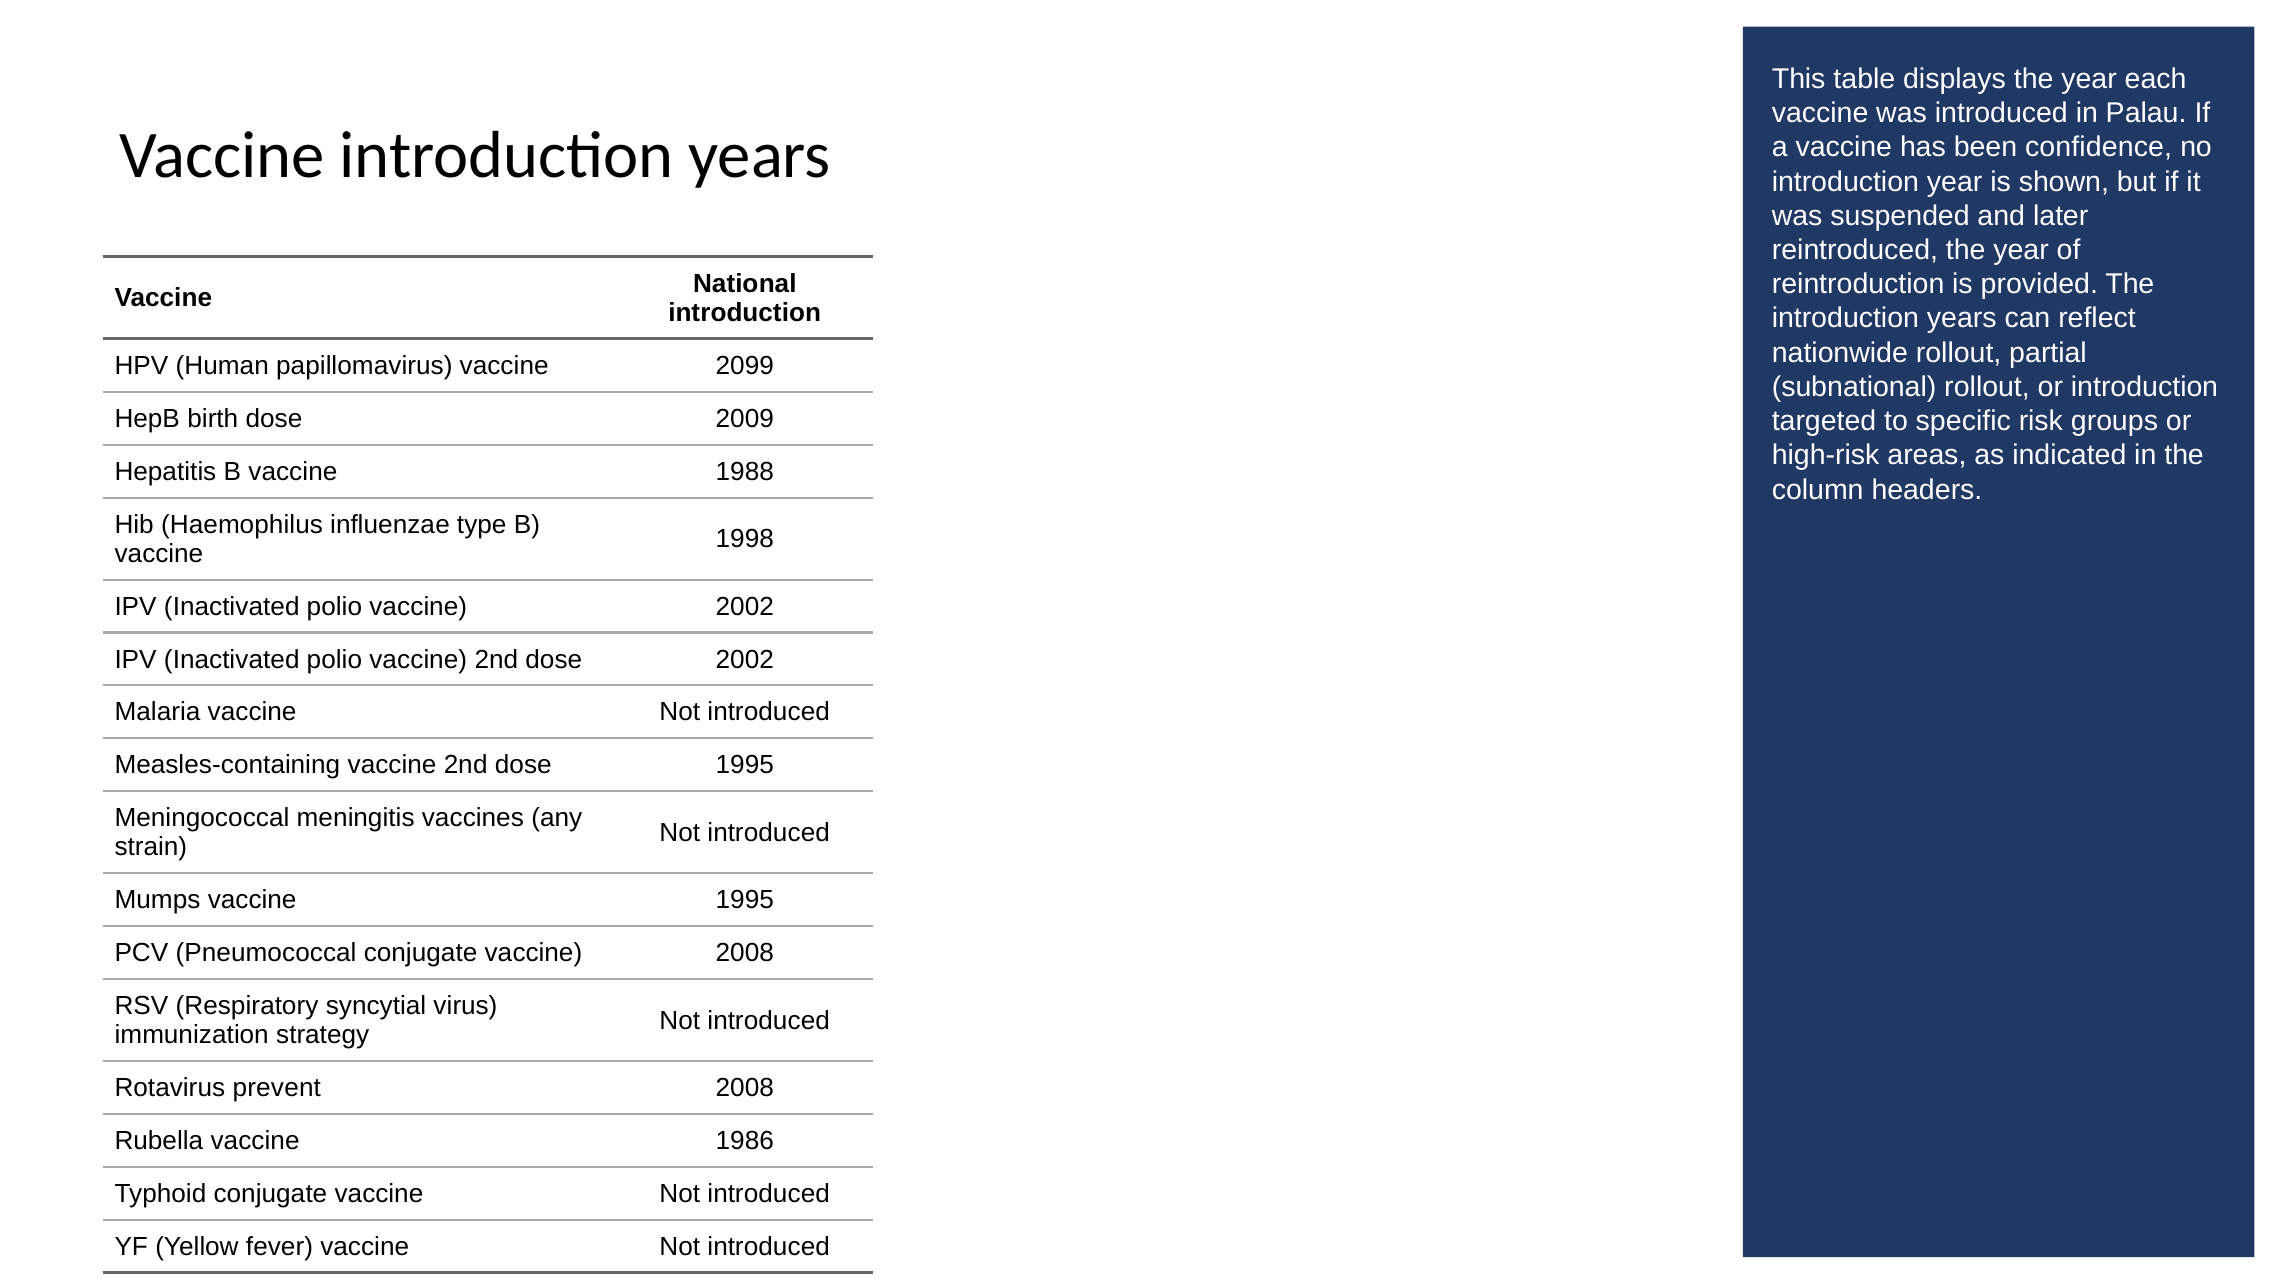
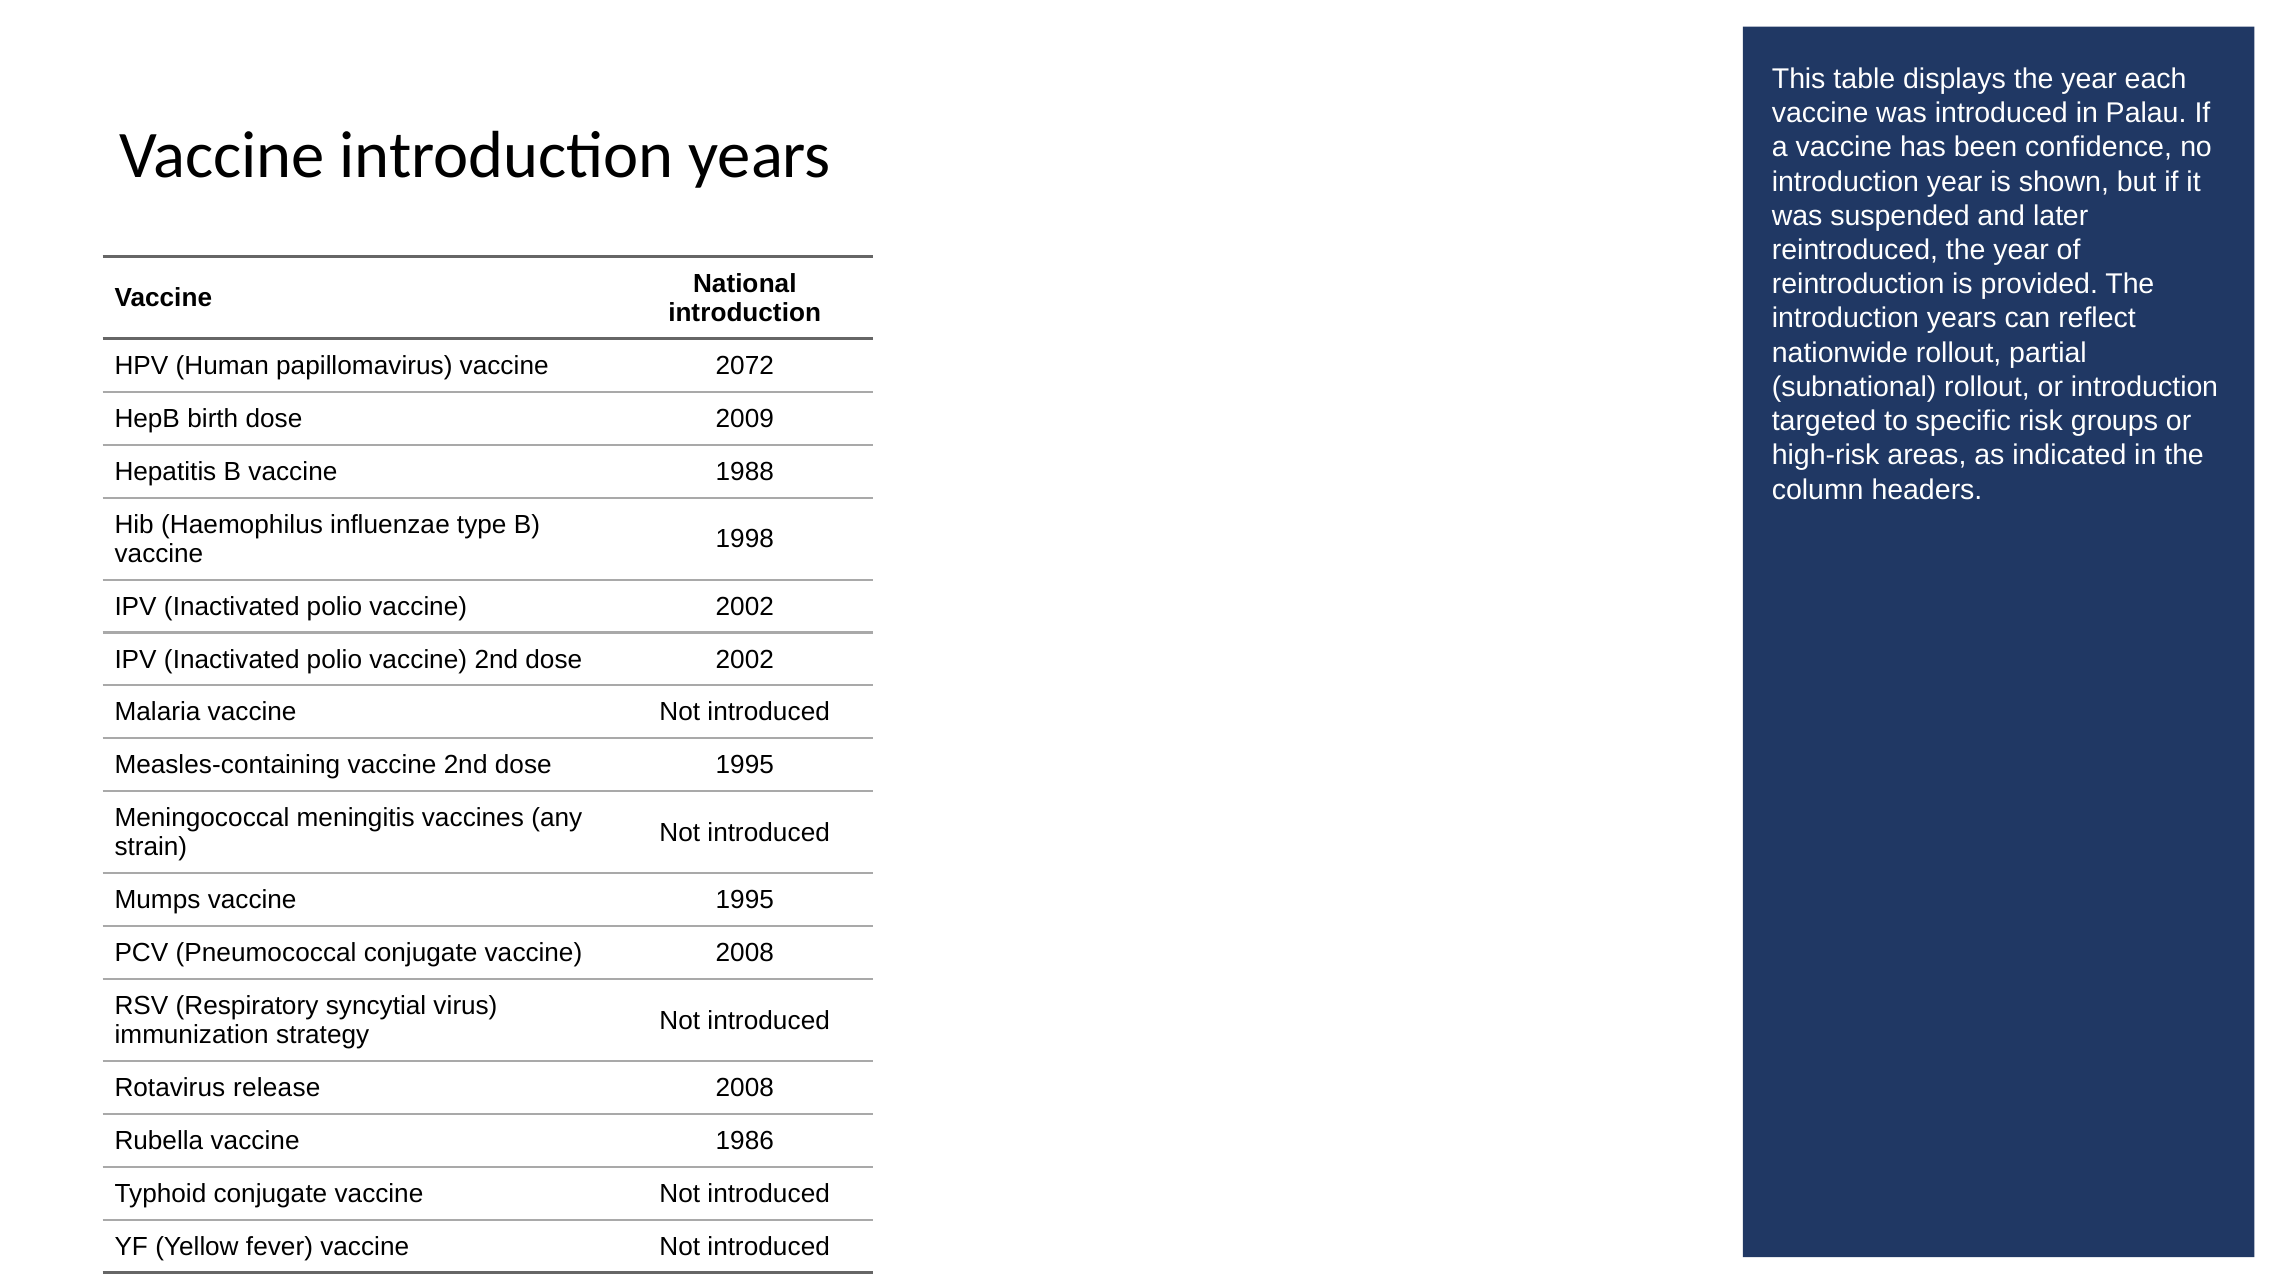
2099: 2099 -> 2072
prevent: prevent -> release
